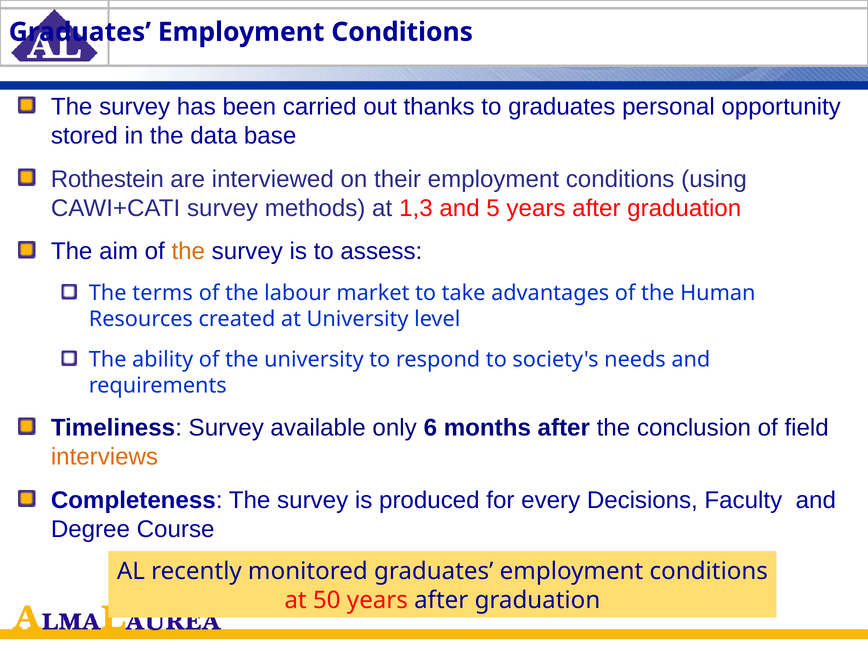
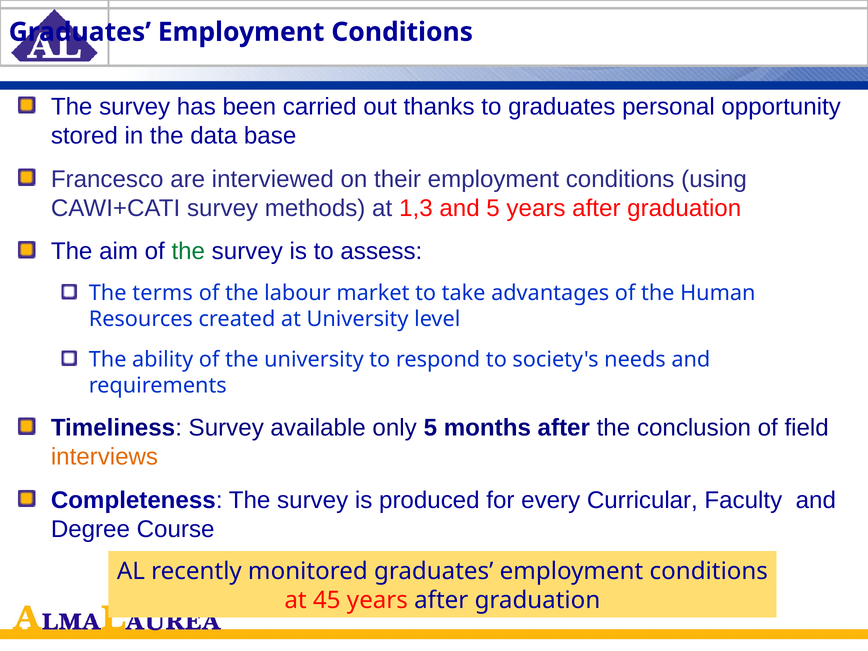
Rothestein: Rothestein -> Francesco
the at (188, 251) colour: orange -> green
only 6: 6 -> 5
Decisions: Decisions -> Curricular
50: 50 -> 45
